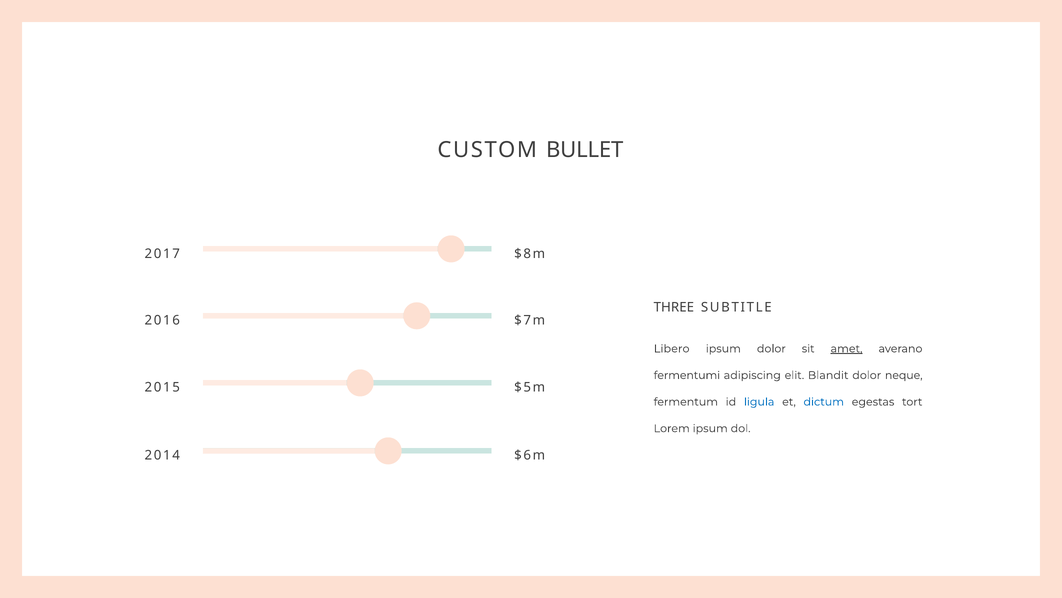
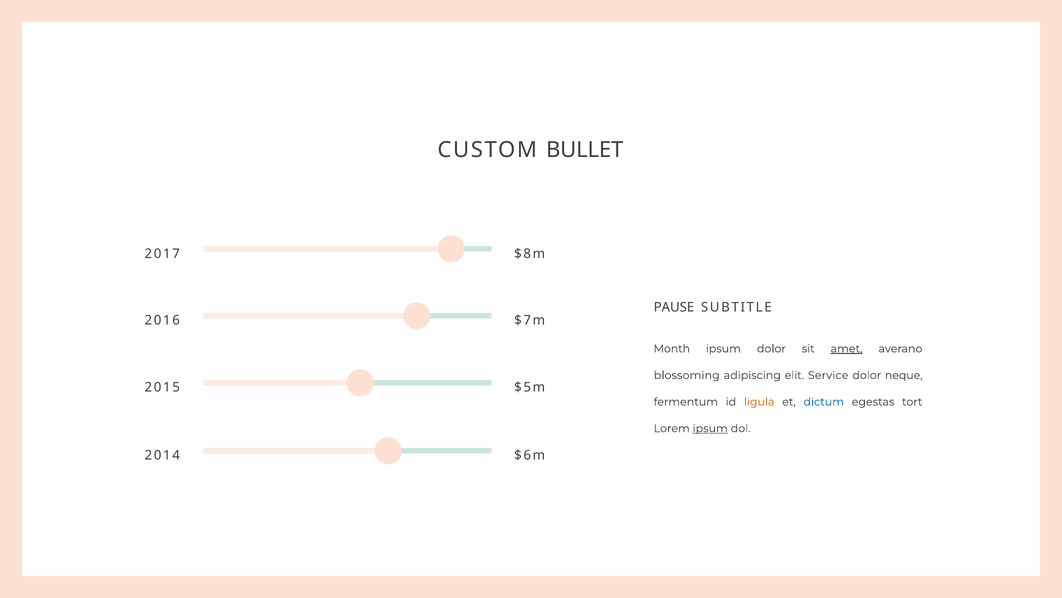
THREE: THREE -> PAUSE
Libero: Libero -> Month
fermentumi: fermentumi -> blossoming
Blandit: Blandit -> Service
ligula colour: blue -> orange
ipsum at (710, 428) underline: none -> present
